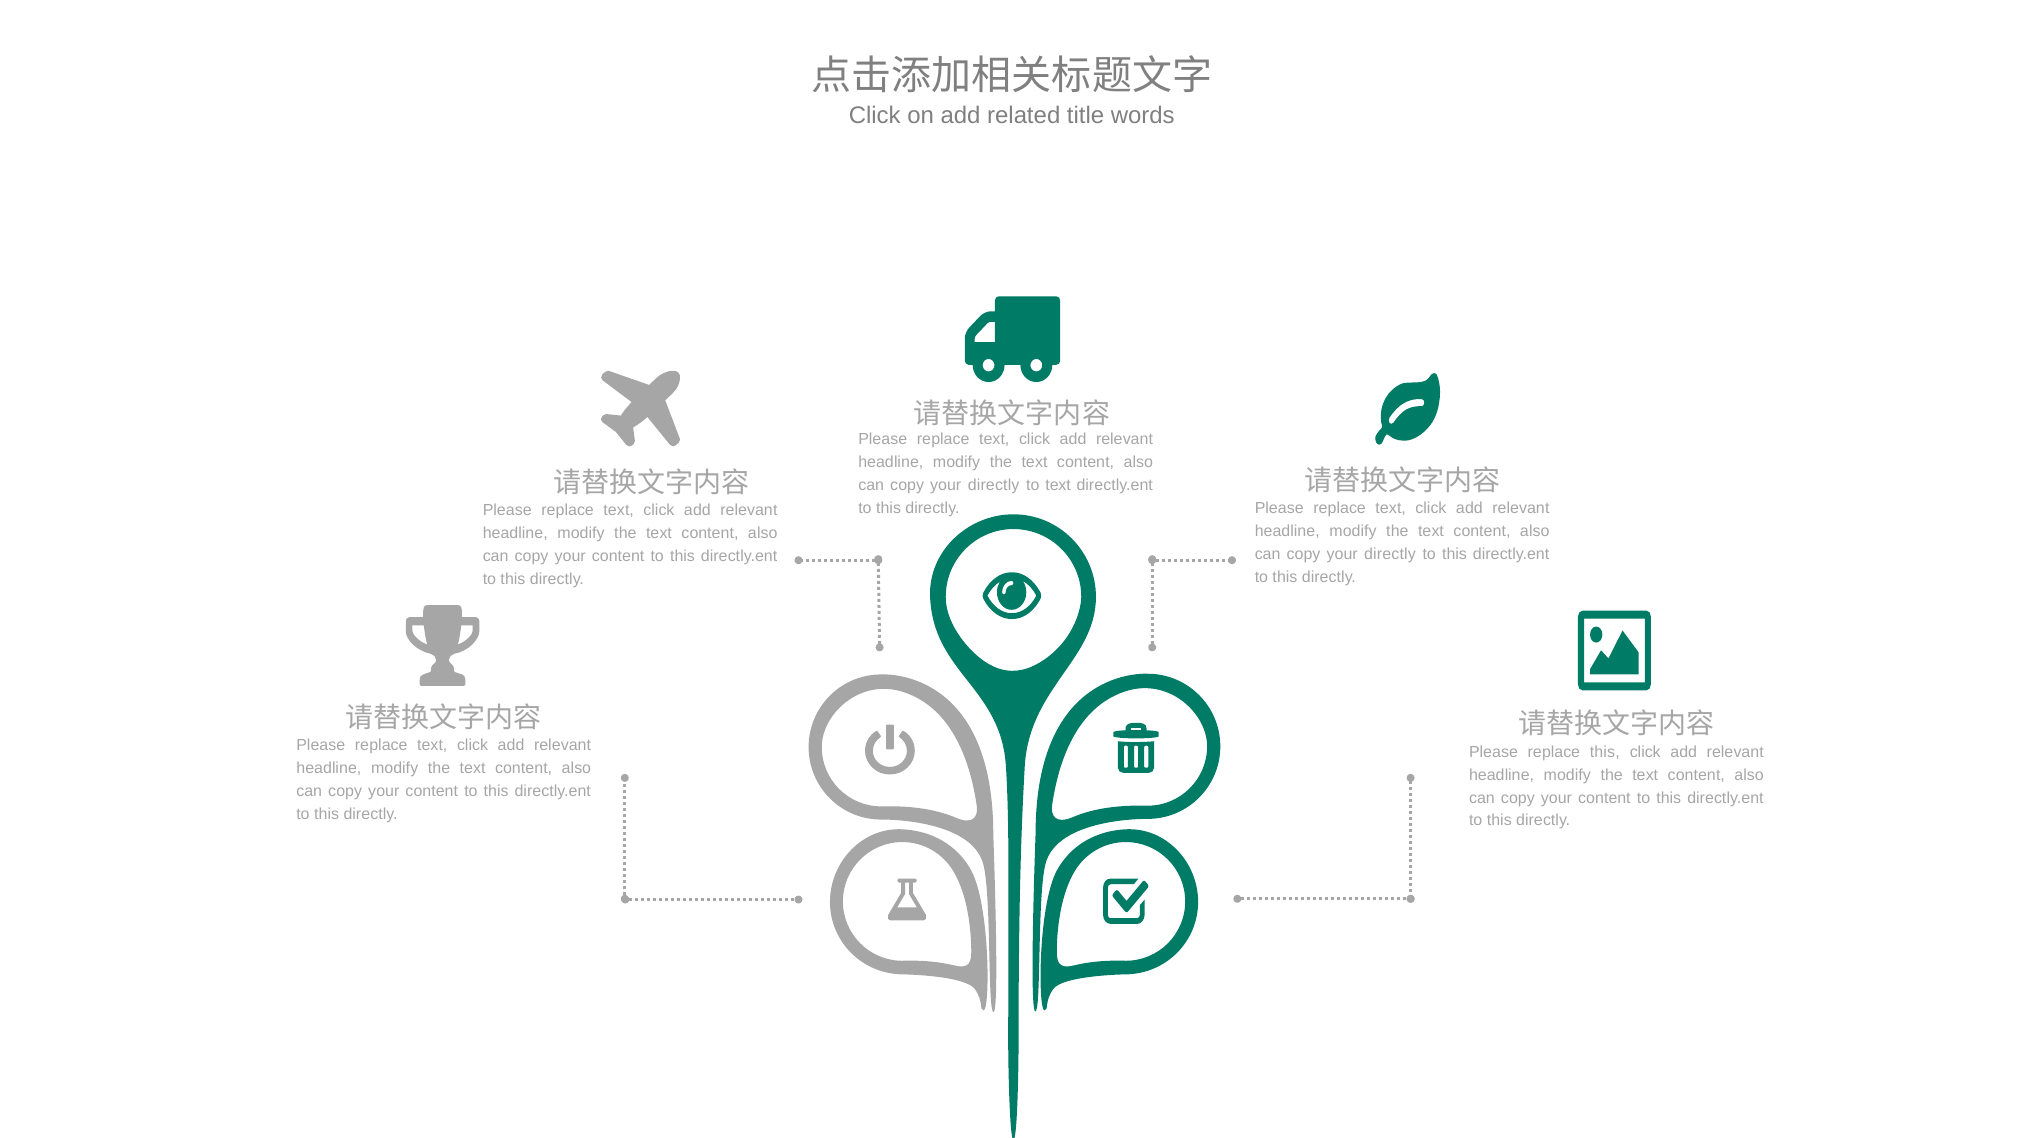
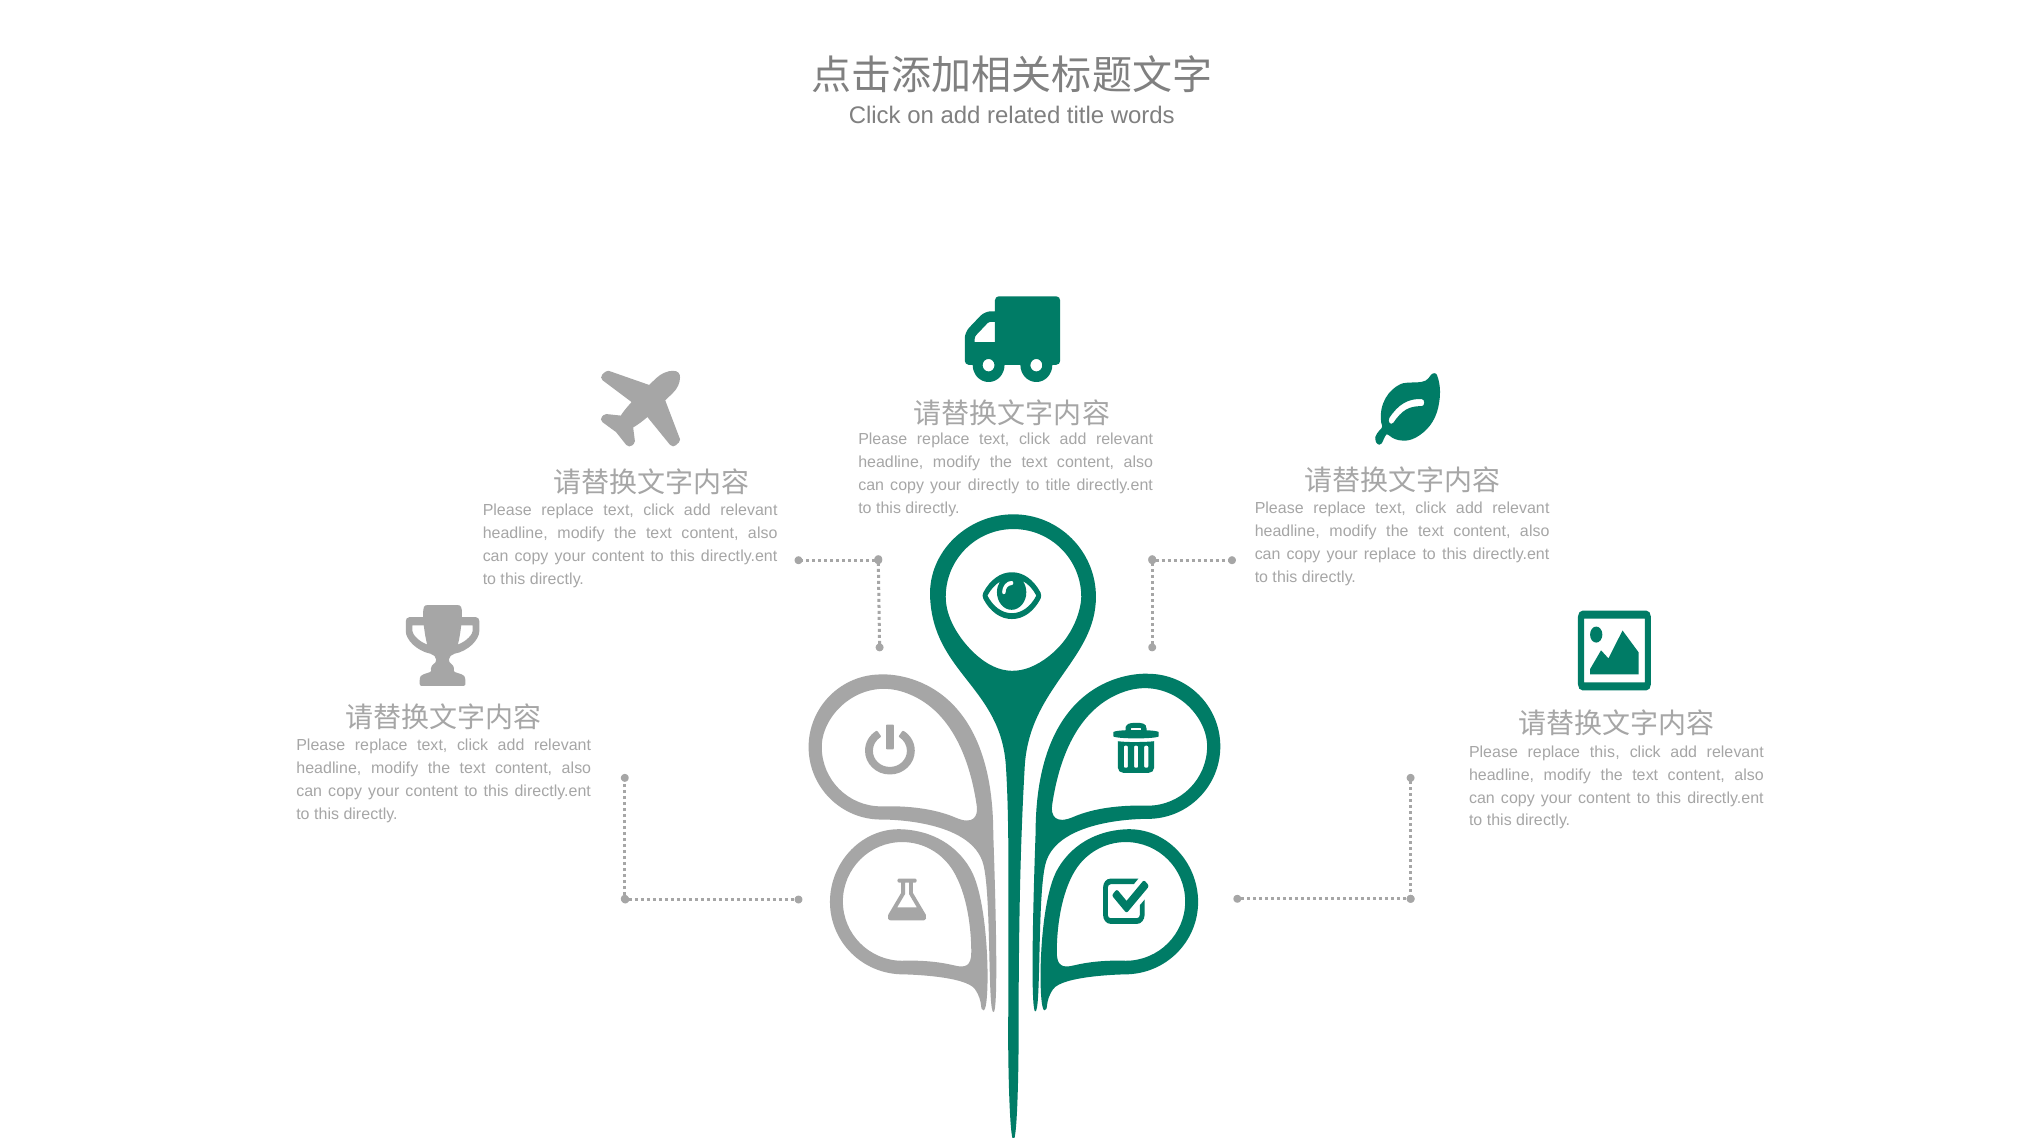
to text: text -> title
directly at (1390, 555): directly -> replace
